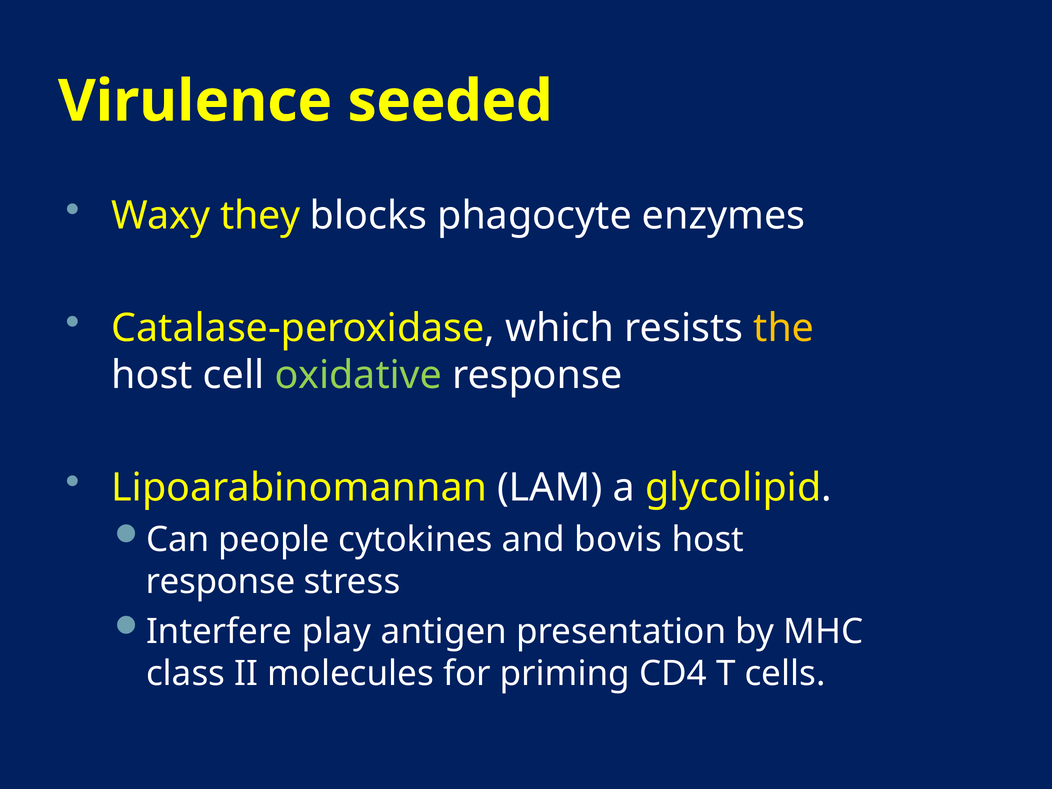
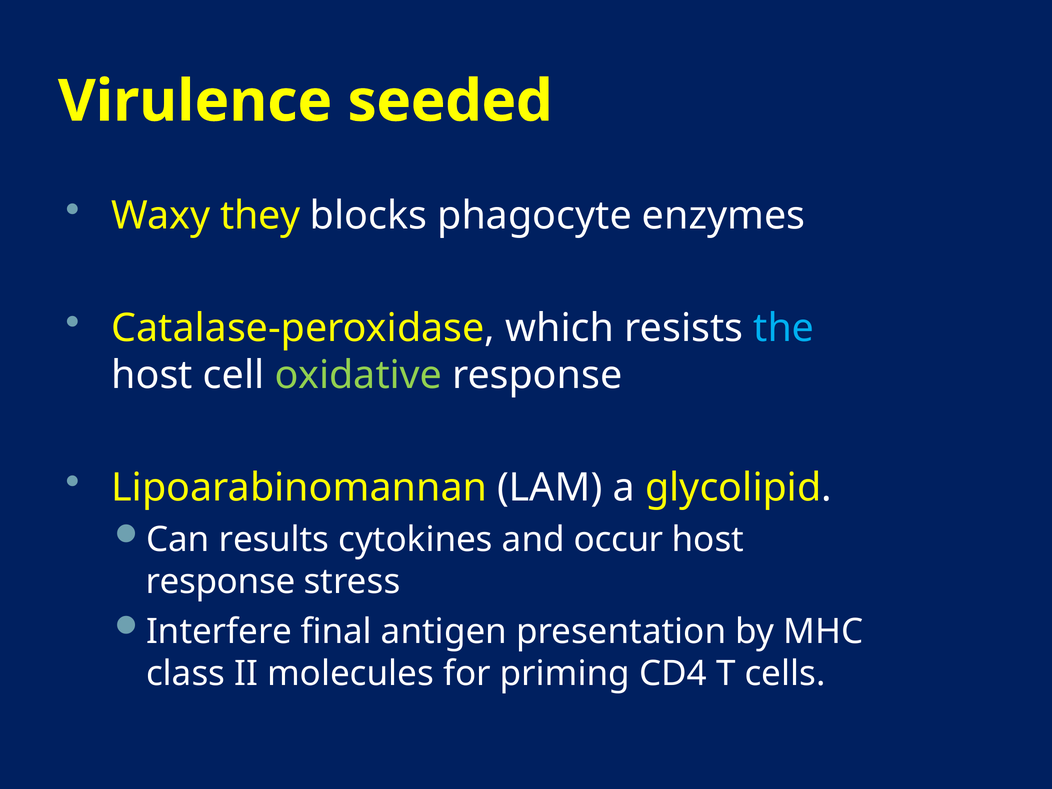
the colour: yellow -> light blue
people: people -> results
bovis: bovis -> occur
play: play -> final
